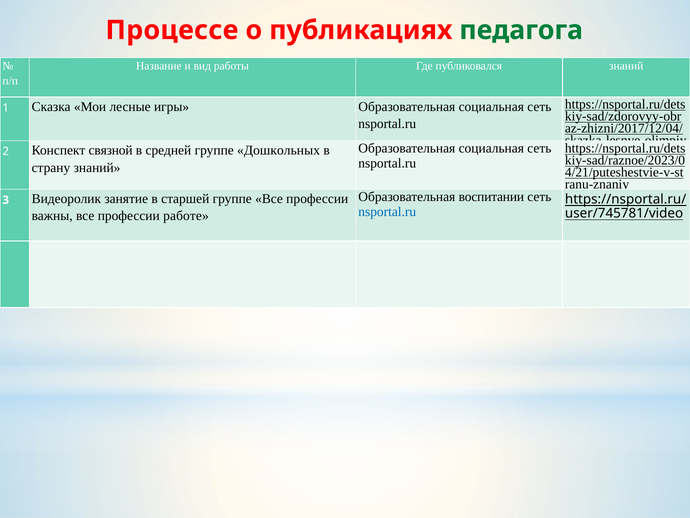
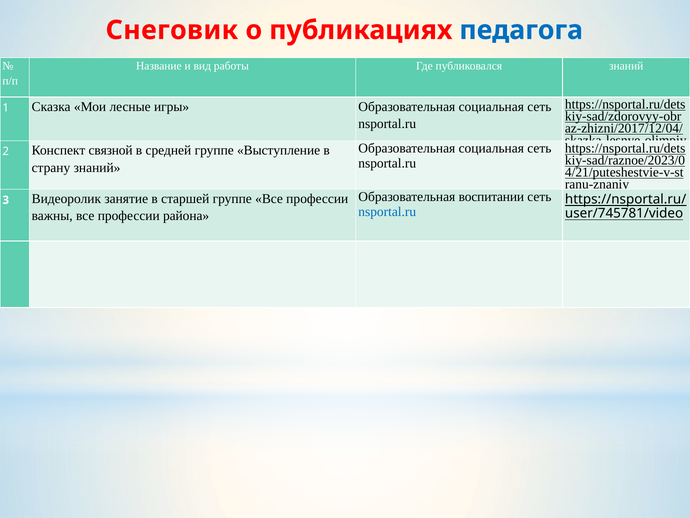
Процессе: Процессе -> Снеговик
педагога colour: green -> blue
Дошкольных: Дошкольных -> Выступление
работе: работе -> района
